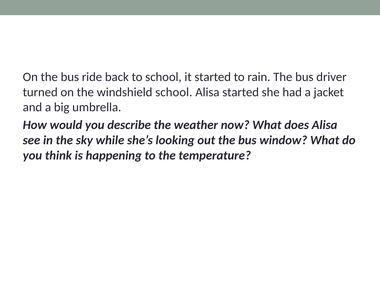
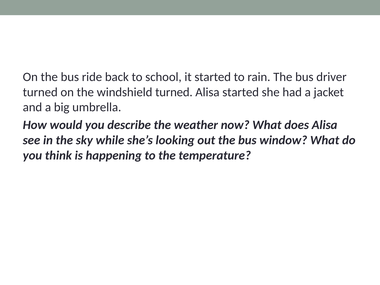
windshield school: school -> turned
